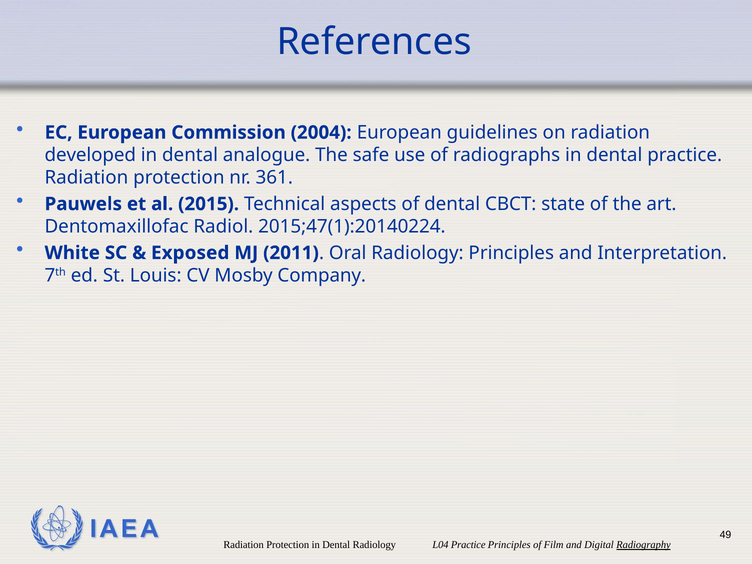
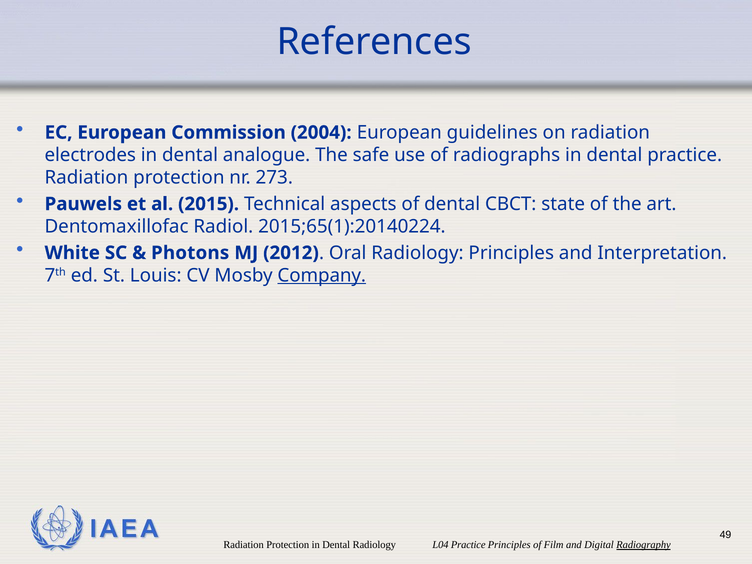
developed: developed -> electrodes
361: 361 -> 273
2015;47(1):20140224: 2015;47(1):20140224 -> 2015;65(1):20140224
Exposed: Exposed -> Photons
2011: 2011 -> 2012
Company underline: none -> present
